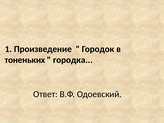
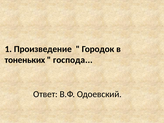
городка: городка -> господа
